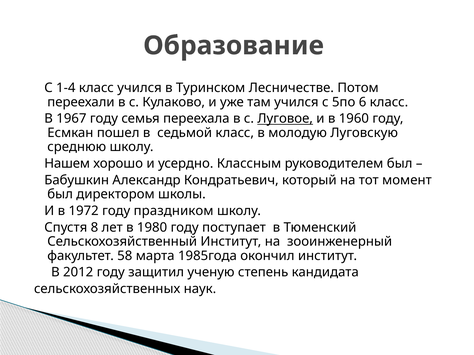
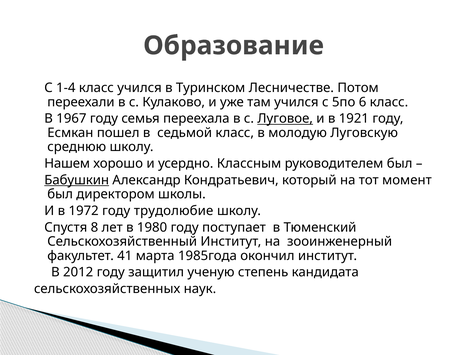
1960: 1960 -> 1921
Бабушкин underline: none -> present
праздником: праздником -> трудолюбие
58: 58 -> 41
